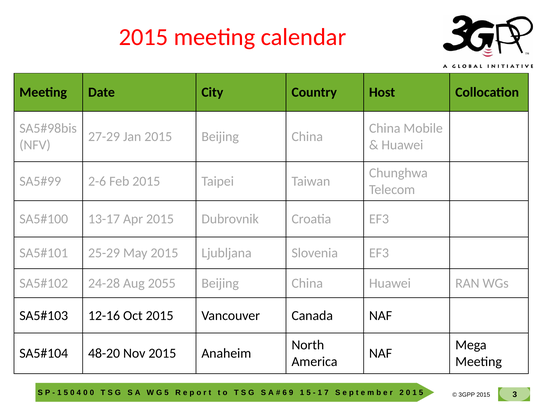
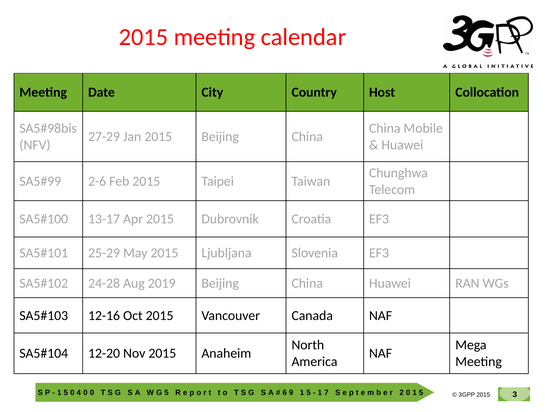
2055: 2055 -> 2019
48-20: 48-20 -> 12-20
